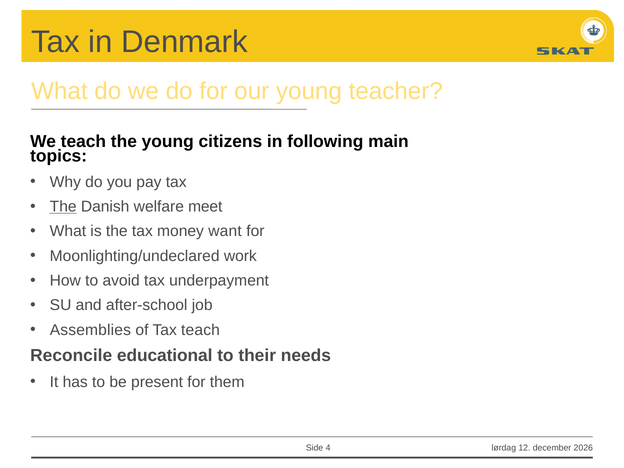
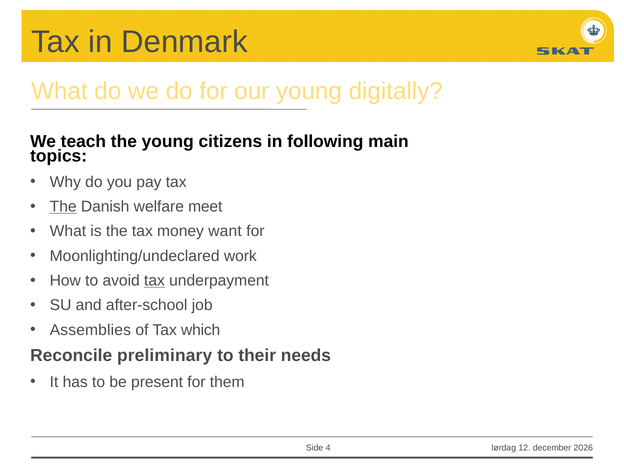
teacher: teacher -> digitally
tax at (154, 281) underline: none -> present
Tax teach: teach -> which
educational: educational -> preliminary
